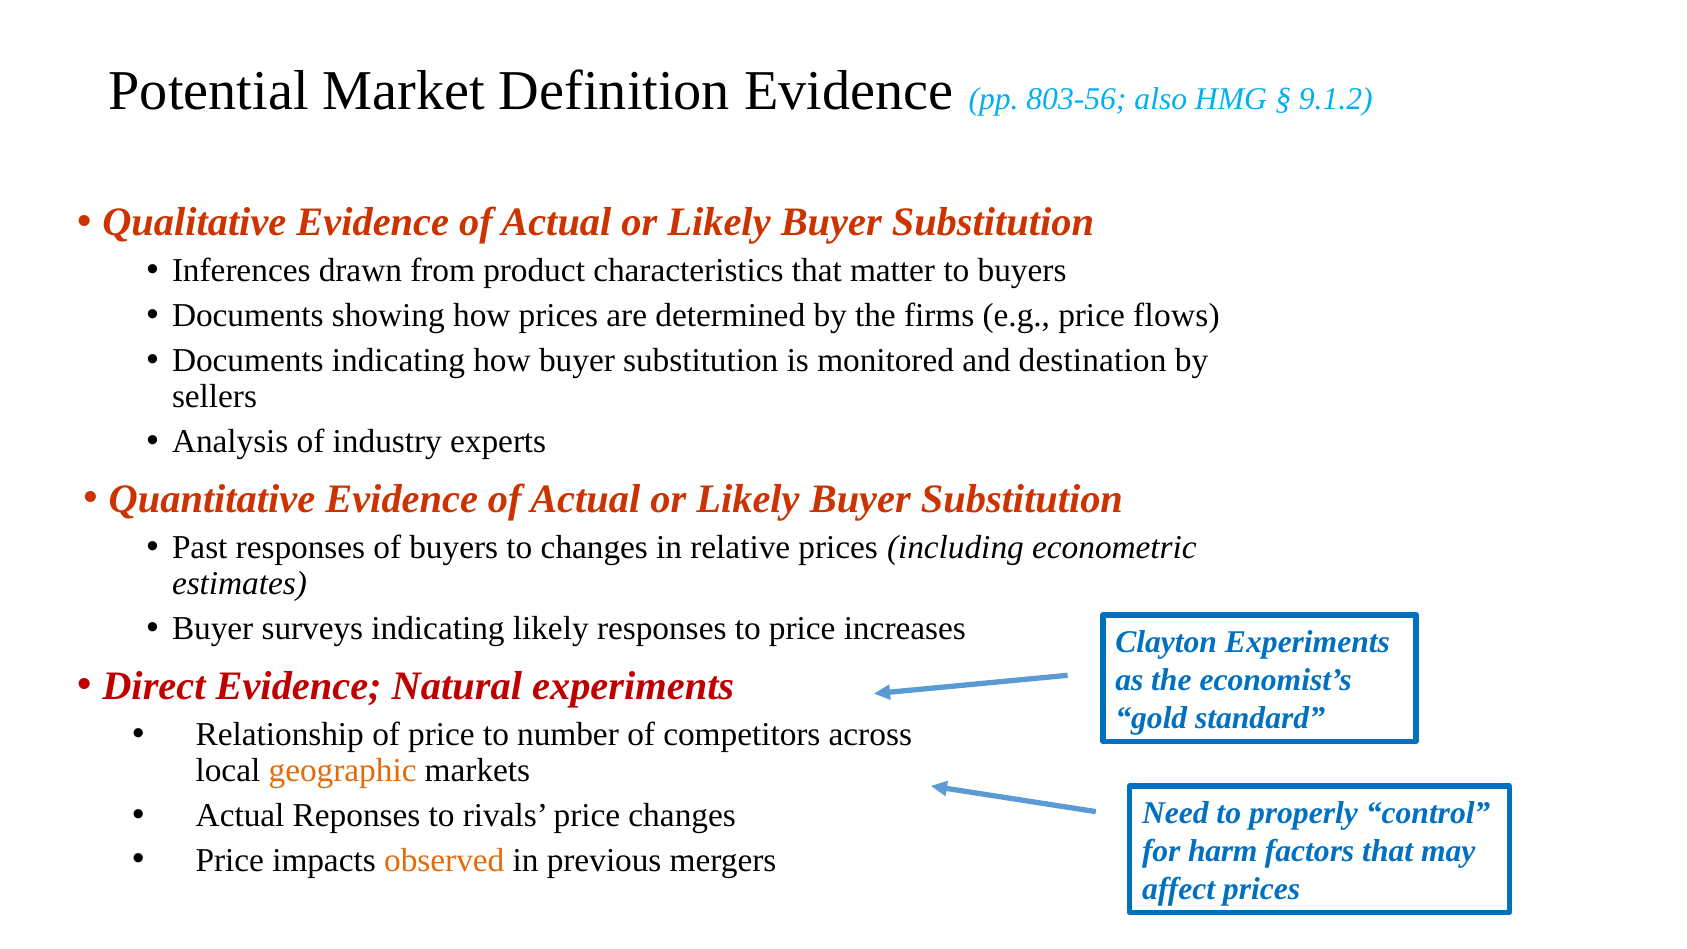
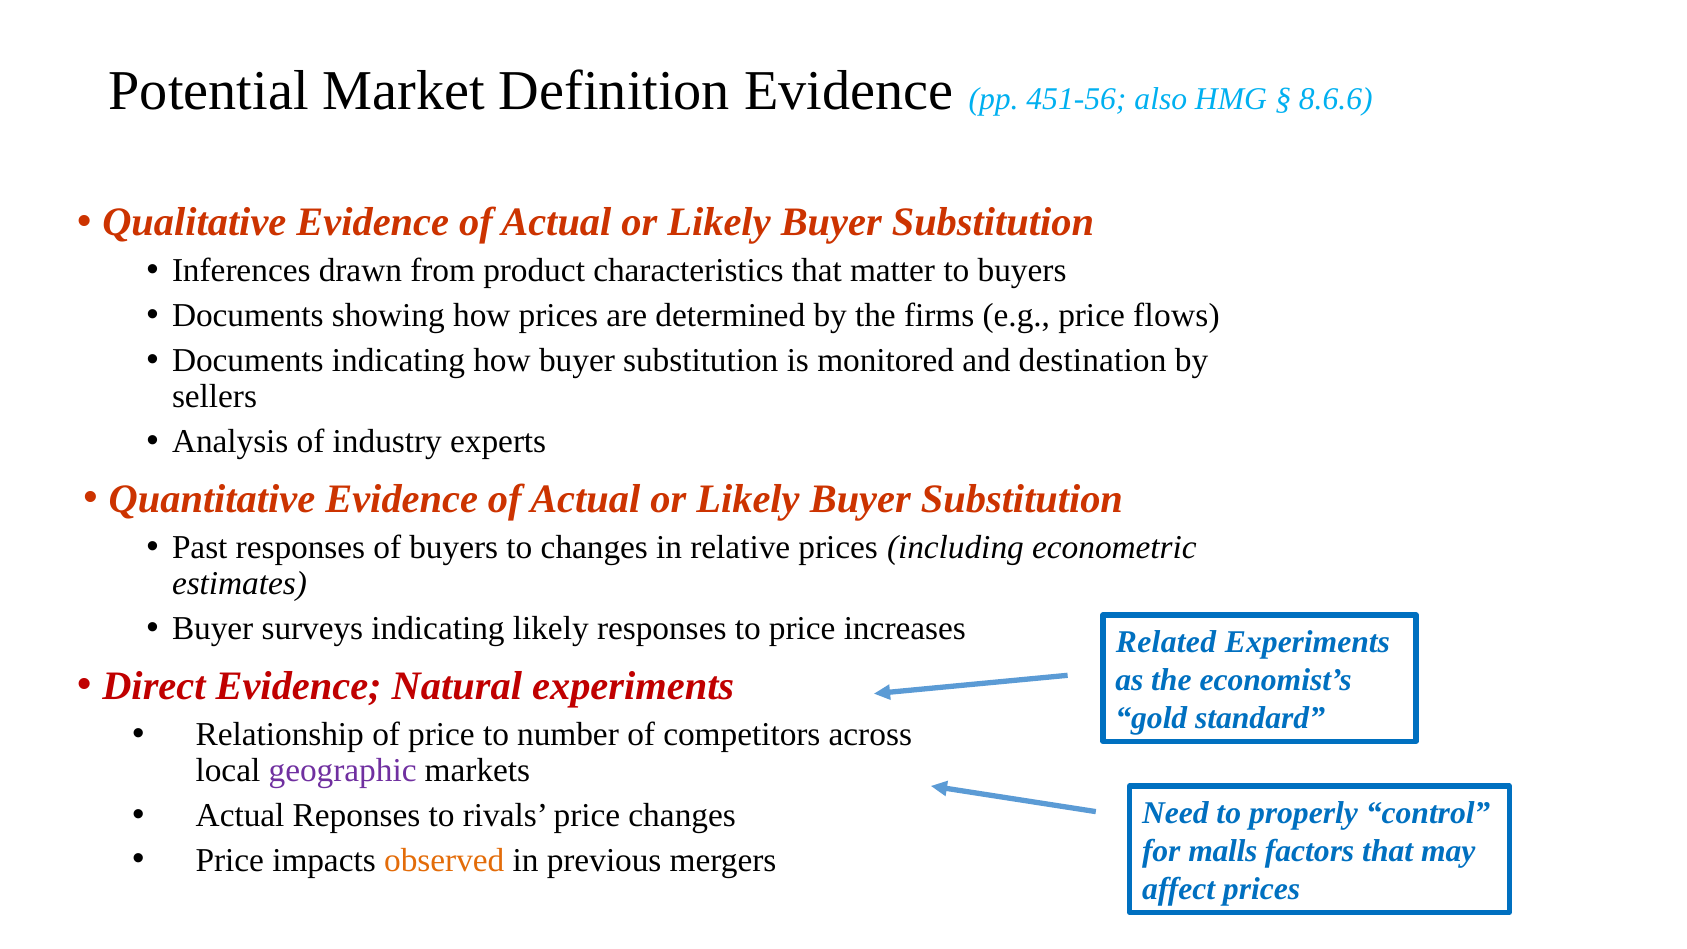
803-56: 803-56 -> 451-56
9.1.2: 9.1.2 -> 8.6.6
Clayton: Clayton -> Related
geographic colour: orange -> purple
harm: harm -> malls
